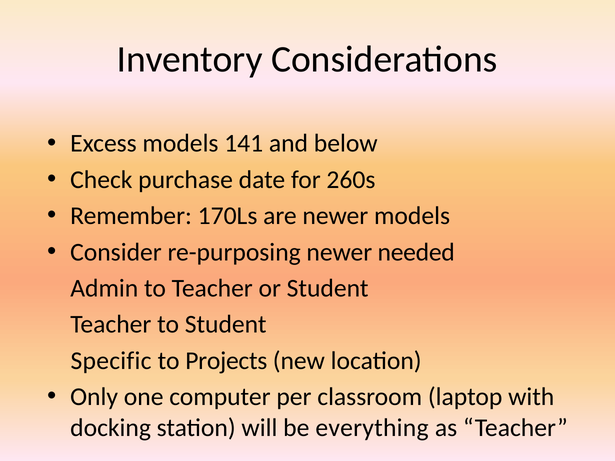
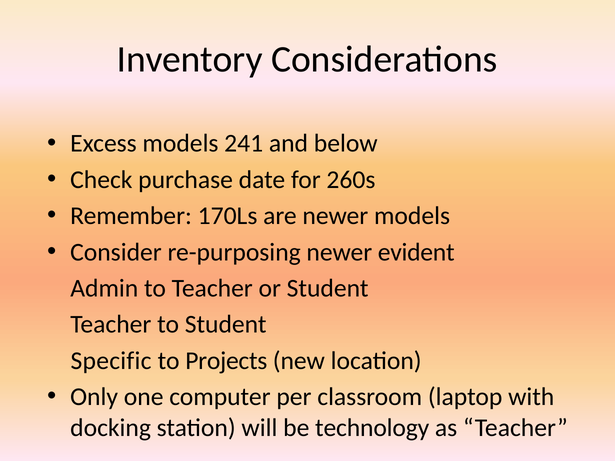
141: 141 -> 241
needed: needed -> evident
everything: everything -> technology
